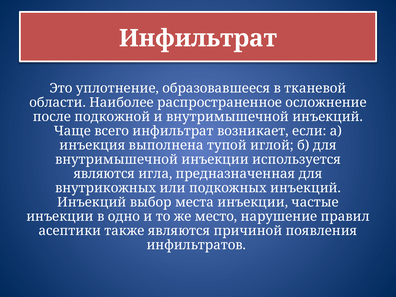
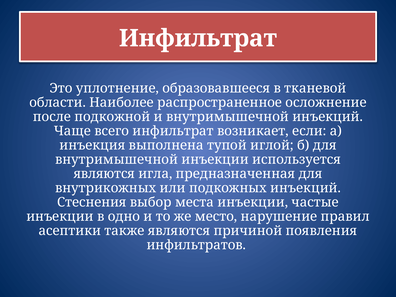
Инъекций at (92, 202): Инъекций -> Стеснения
